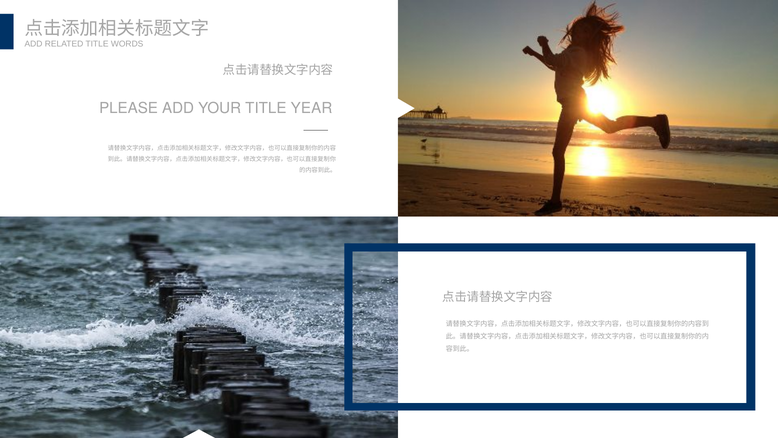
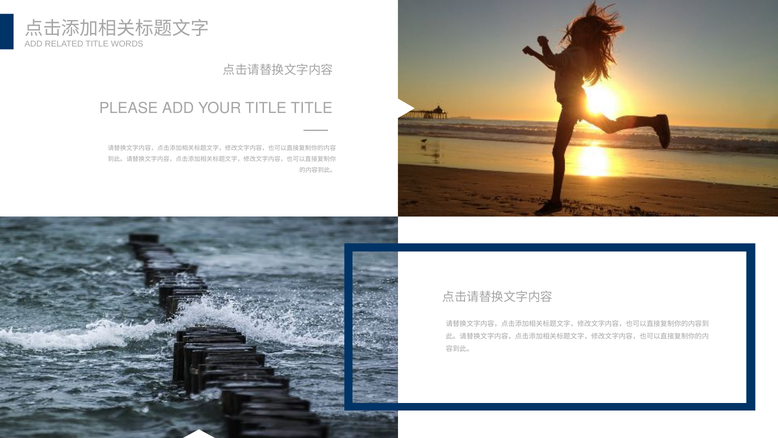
TITLE YEAR: YEAR -> TITLE
